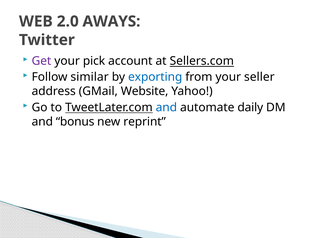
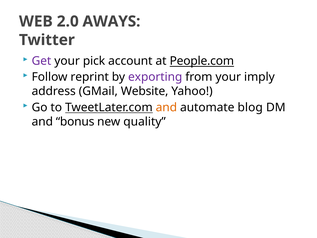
Sellers.com: Sellers.com -> People.com
similar: similar -> reprint
exporting colour: blue -> purple
seller: seller -> imply
and at (166, 107) colour: blue -> orange
daily: daily -> blog
reprint: reprint -> quality
